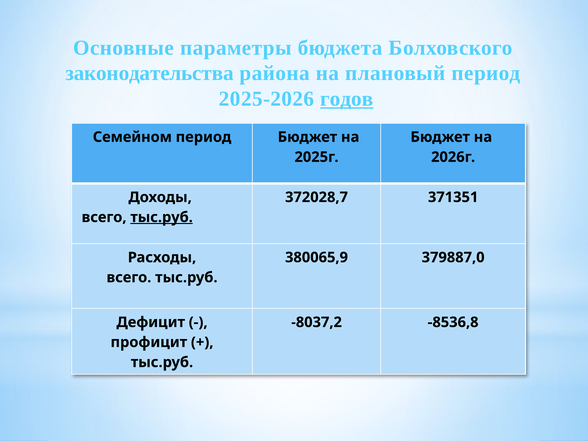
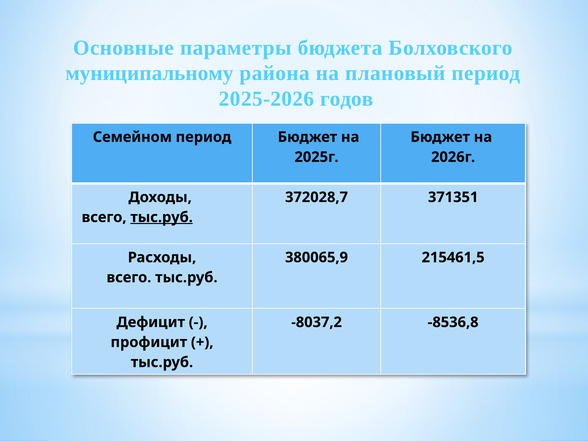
законодательства: законодательства -> муниципальному
годов underline: present -> none
379887,0: 379887,0 -> 215461,5
